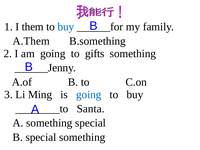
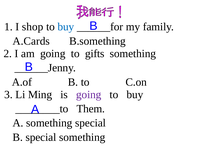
them: them -> shop
A.Them: A.Them -> A.Cards
going at (89, 95) colour: blue -> purple
Santa: Santa -> Them
